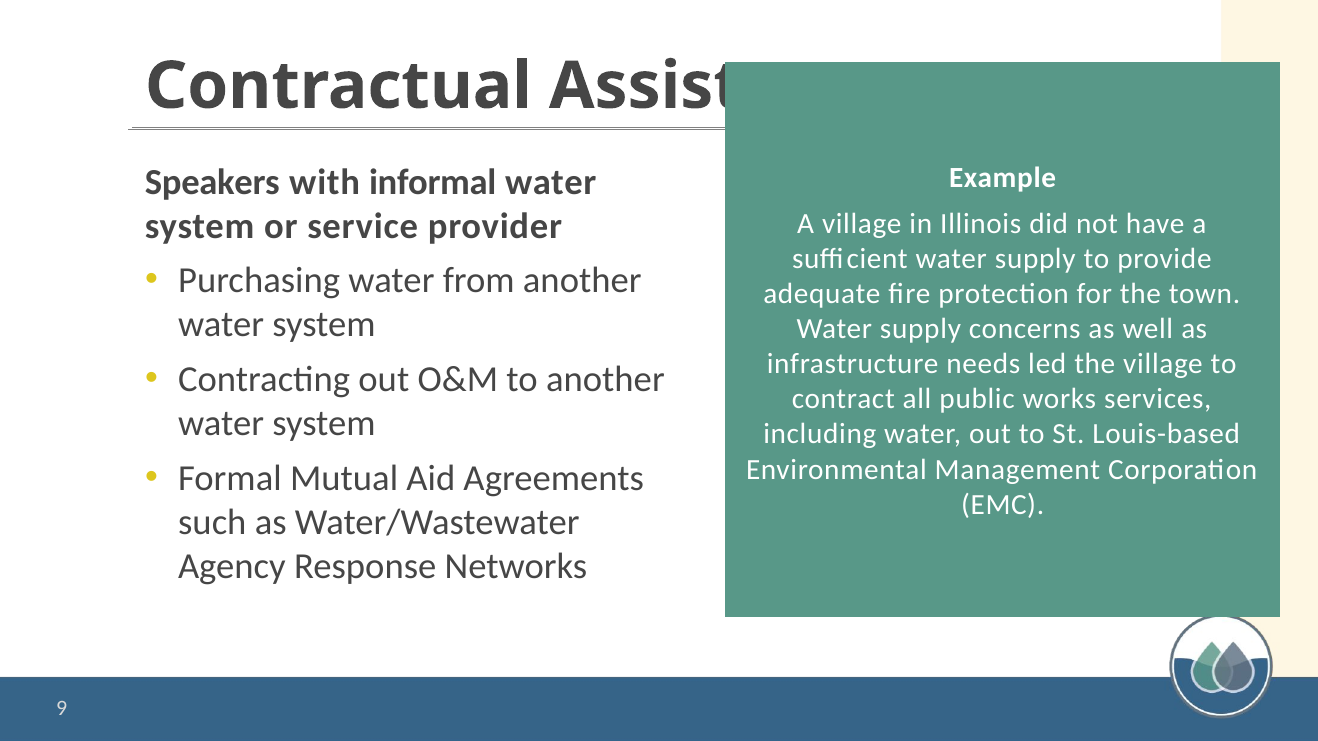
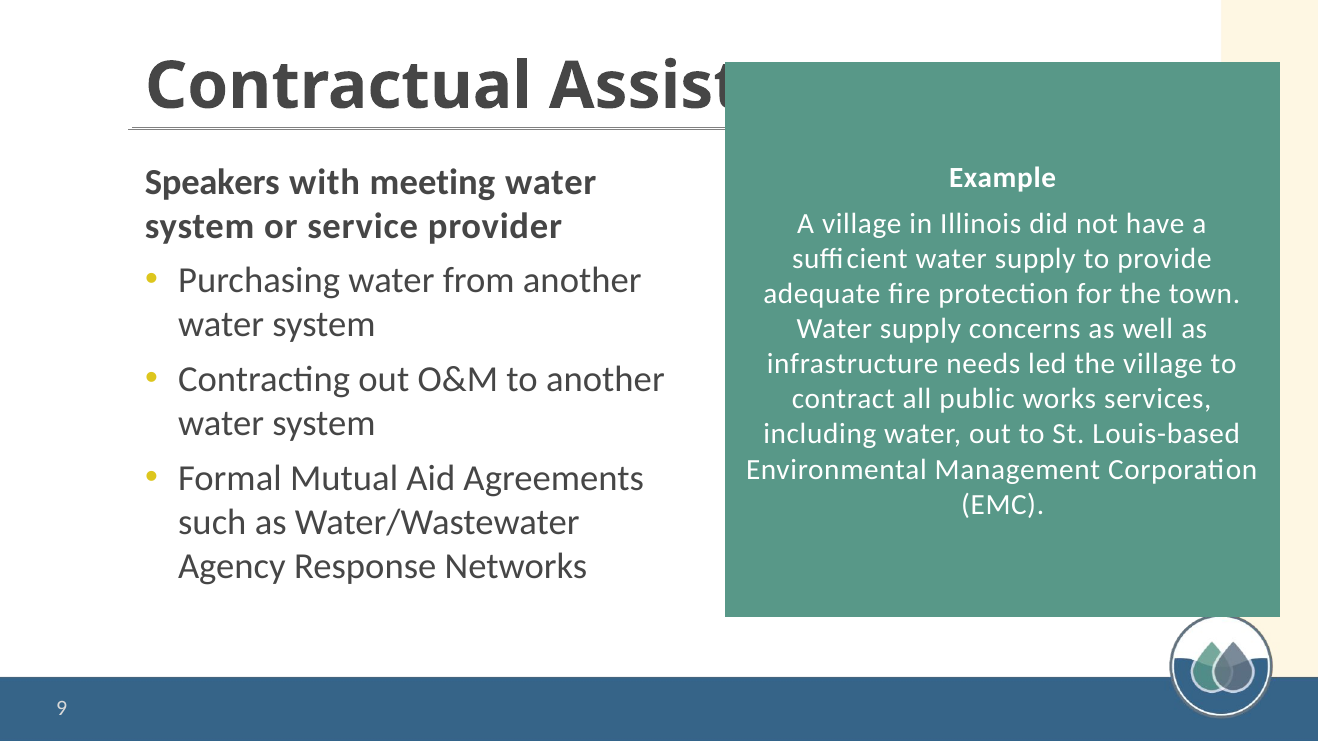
informal: informal -> meeting
